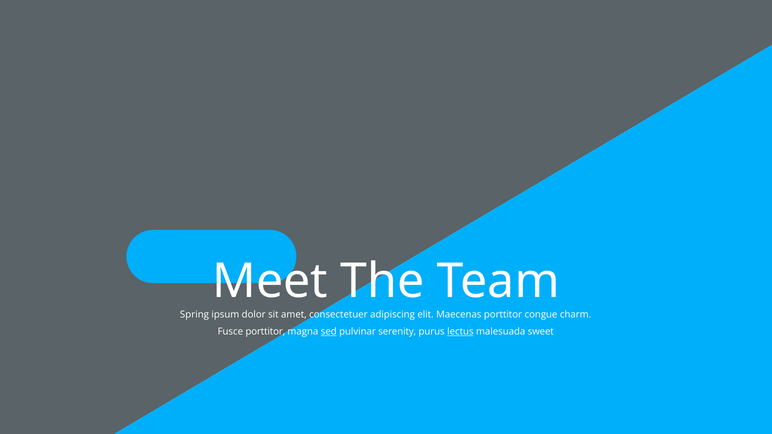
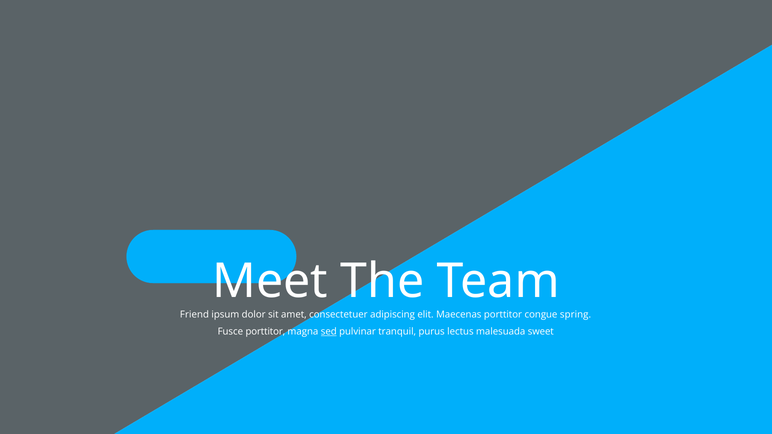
Spring: Spring -> Friend
charm: charm -> spring
serenity: serenity -> tranquil
lectus underline: present -> none
